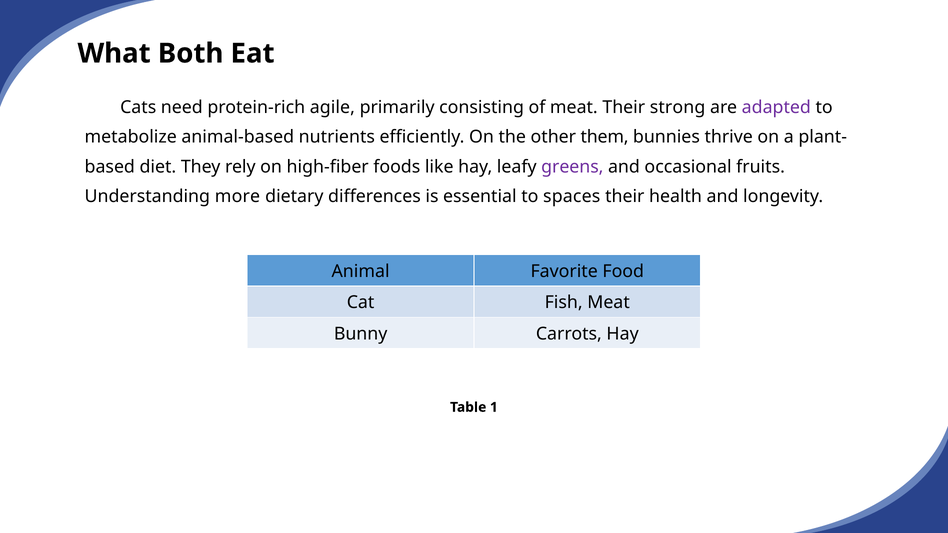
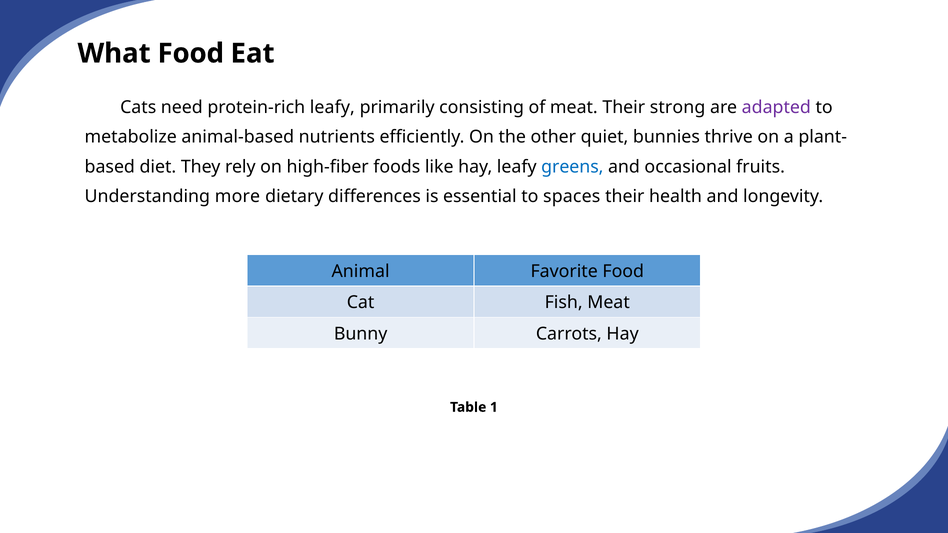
What Both: Both -> Food
protein-rich agile: agile -> leafy
them: them -> quiet
greens colour: purple -> blue
